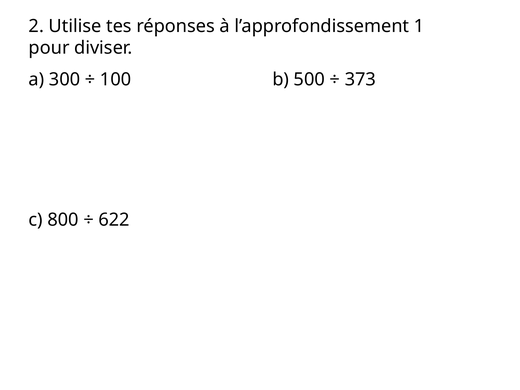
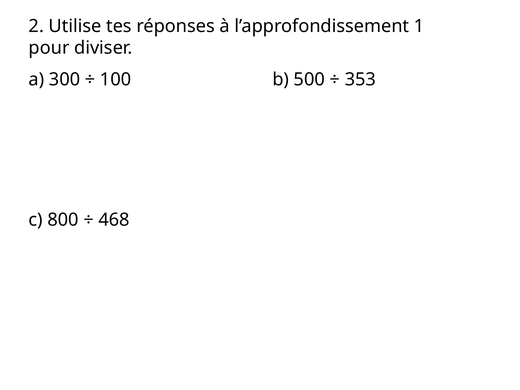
373: 373 -> 353
622: 622 -> 468
